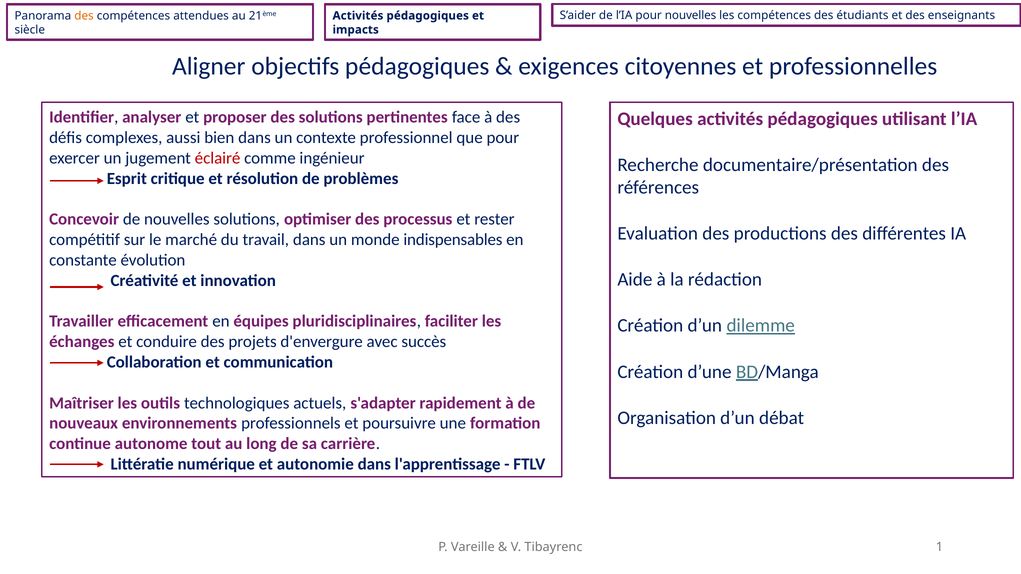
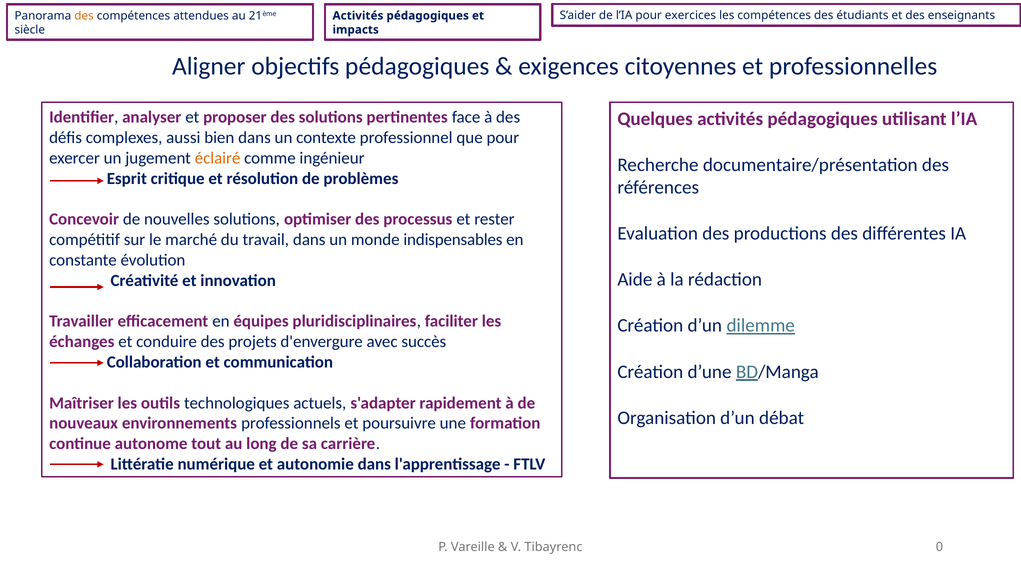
pour nouvelles: nouvelles -> exercices
éclairé colour: red -> orange
1: 1 -> 0
